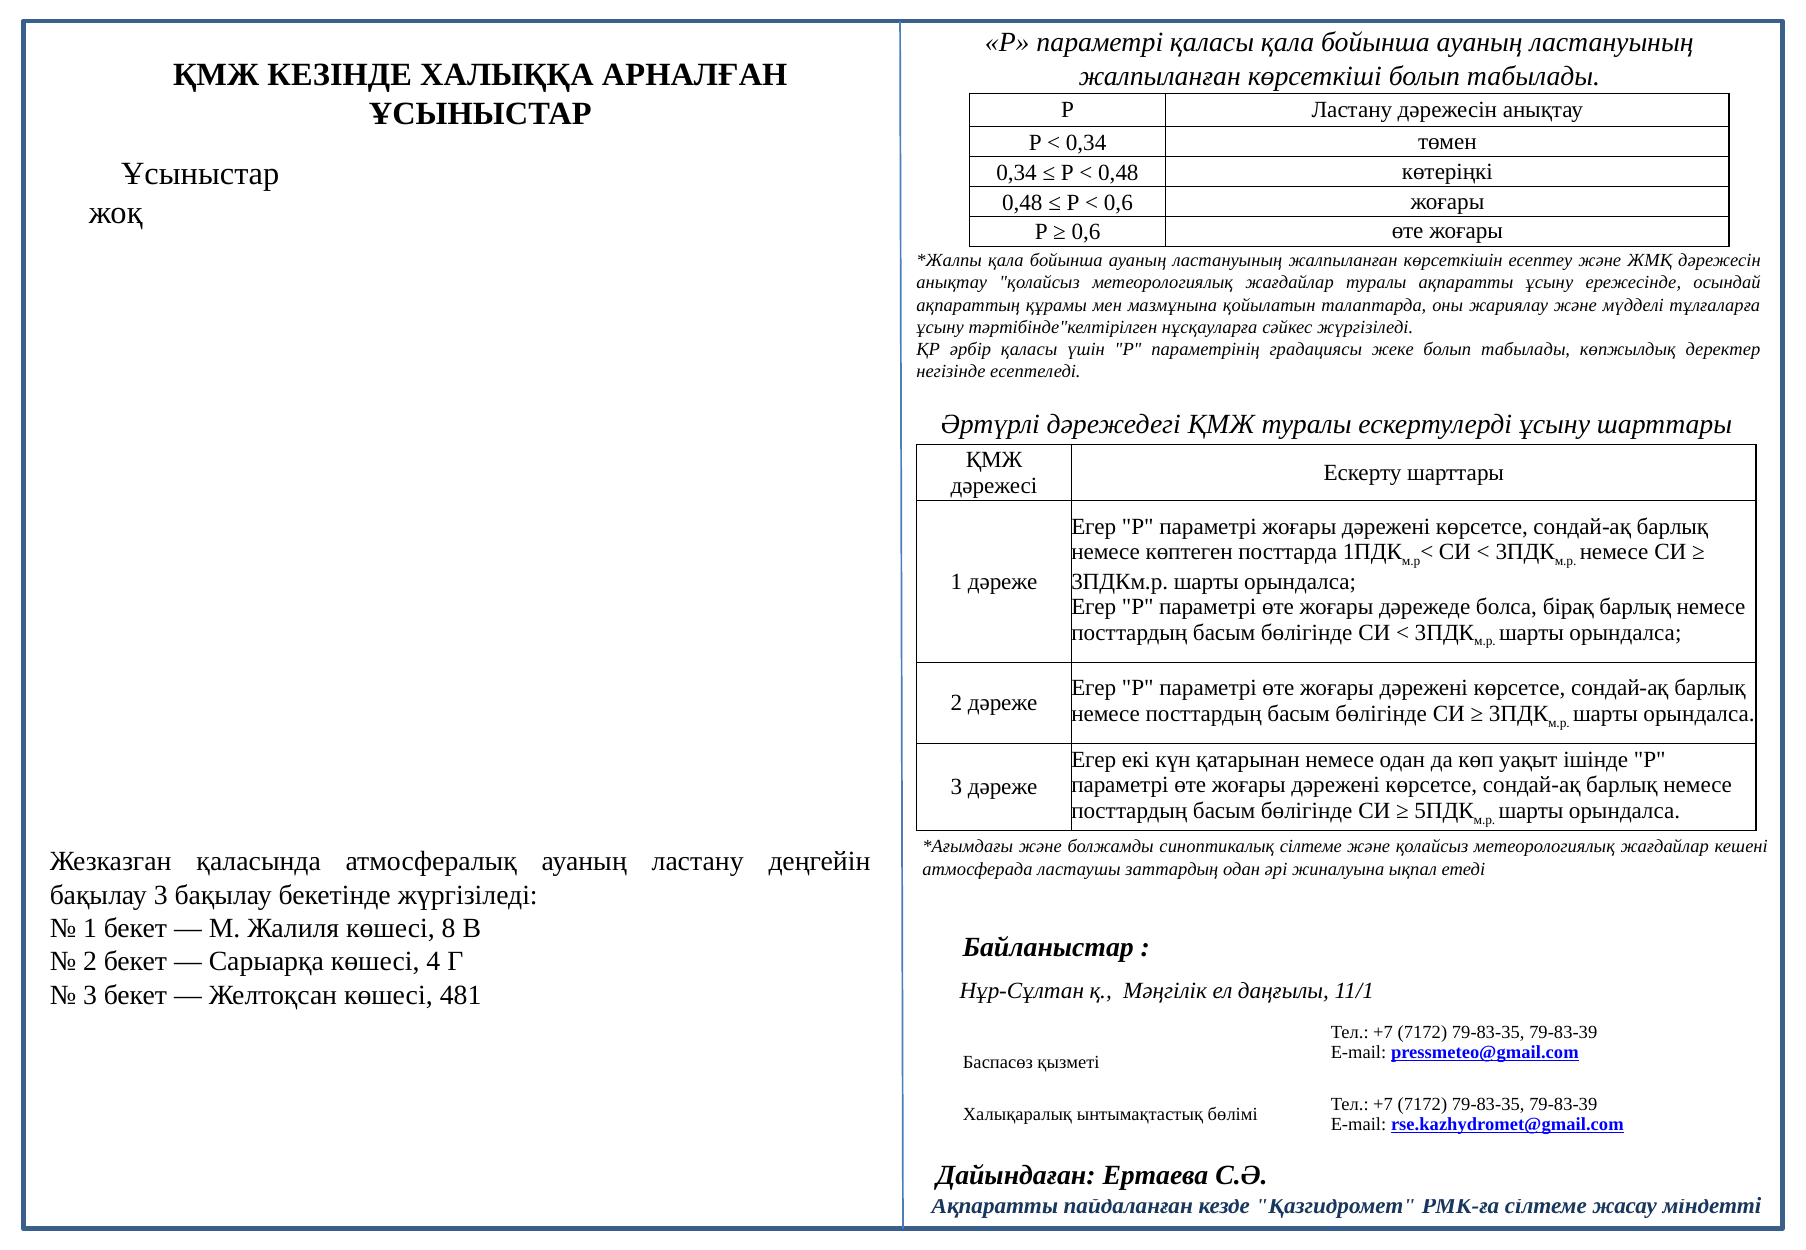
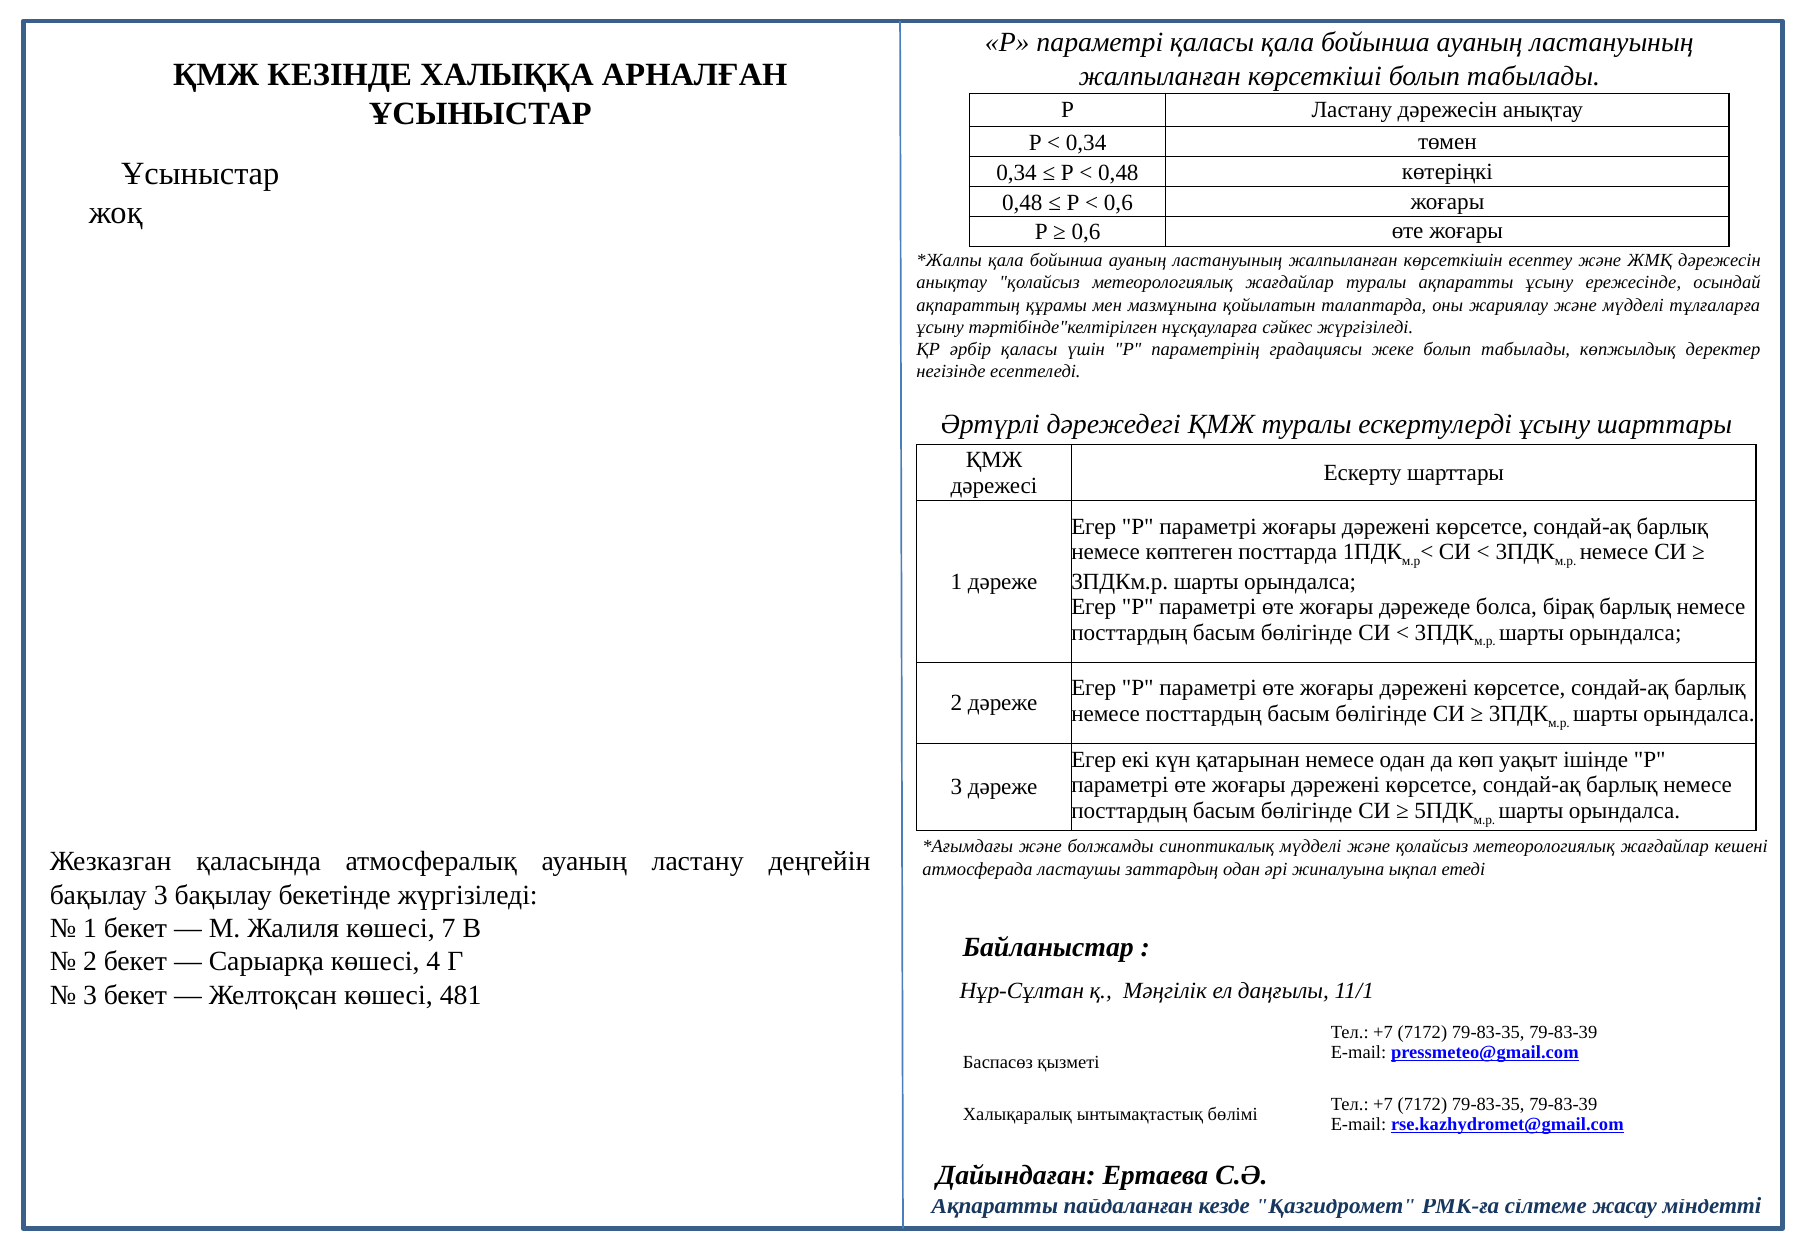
синоптикалық сілтеме: сілтеме -> мүдделі
8: 8 -> 7
